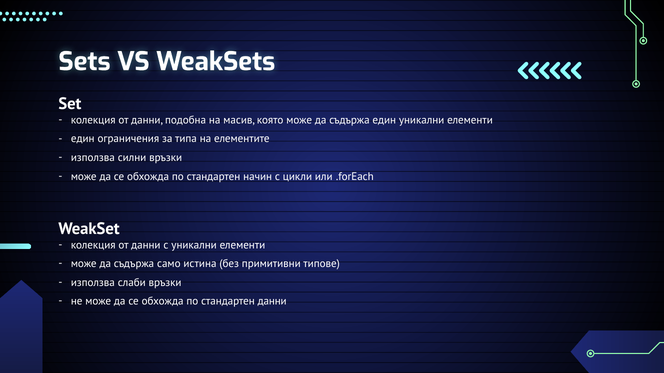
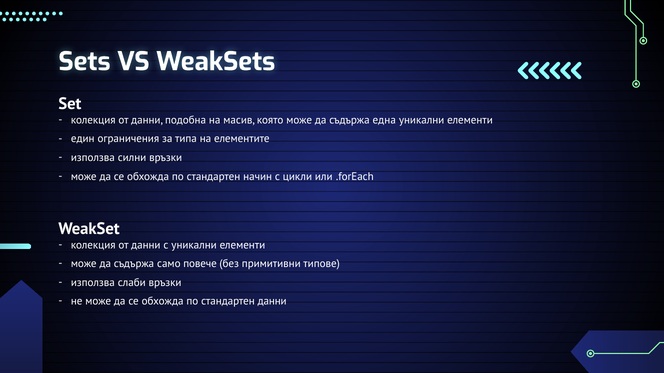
съдържа един: един -> една
истина: истина -> повече
